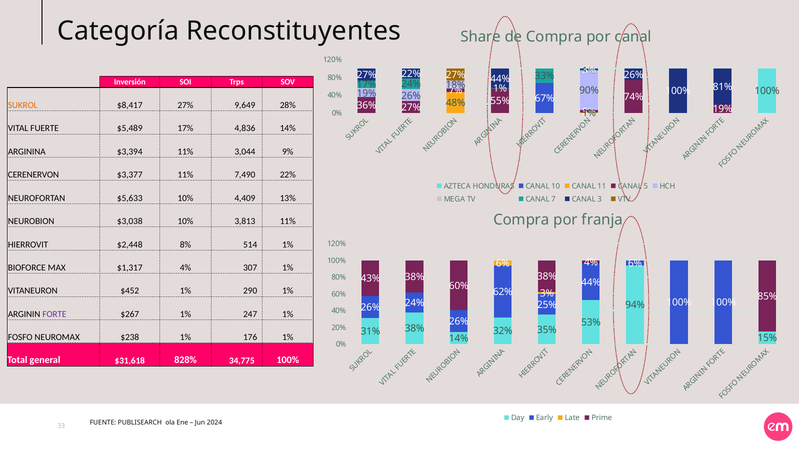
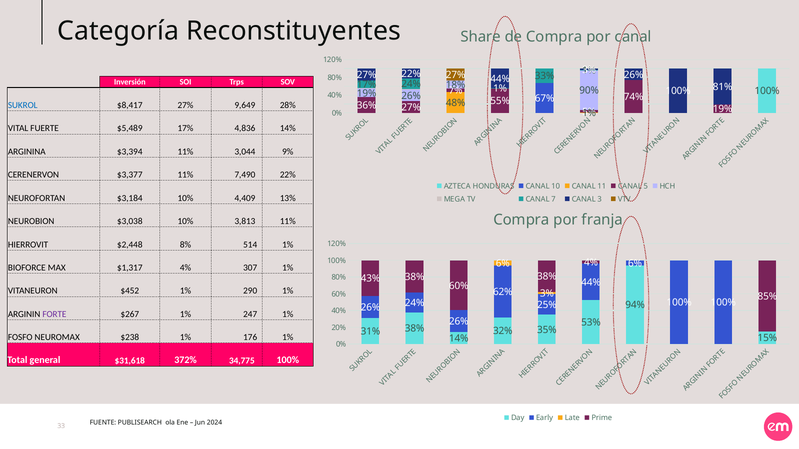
SUKROL colour: orange -> blue
$5,633: $5,633 -> $3,184
828%: 828% -> 372%
